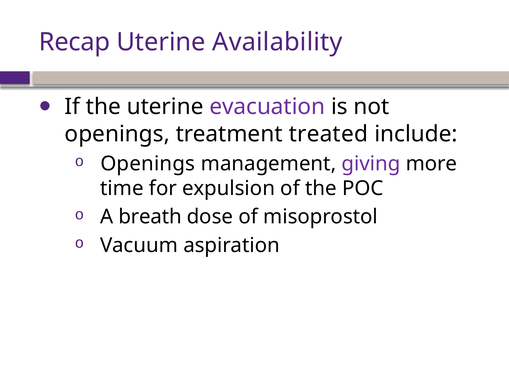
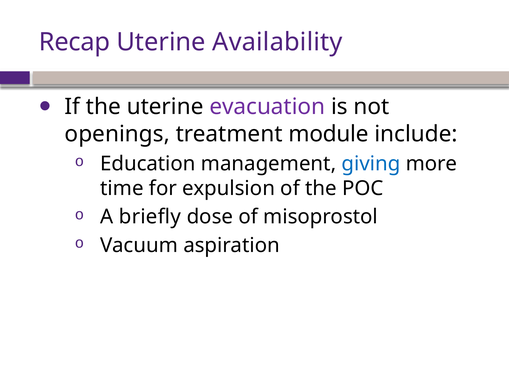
treated: treated -> module
Openings at (148, 164): Openings -> Education
giving colour: purple -> blue
breath: breath -> briefly
